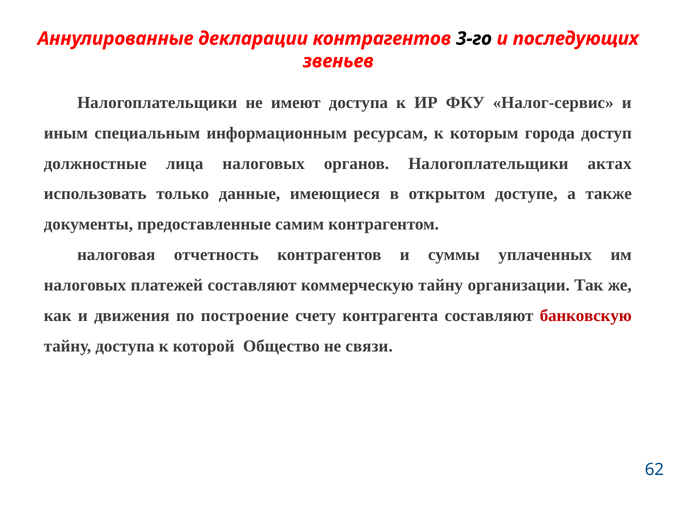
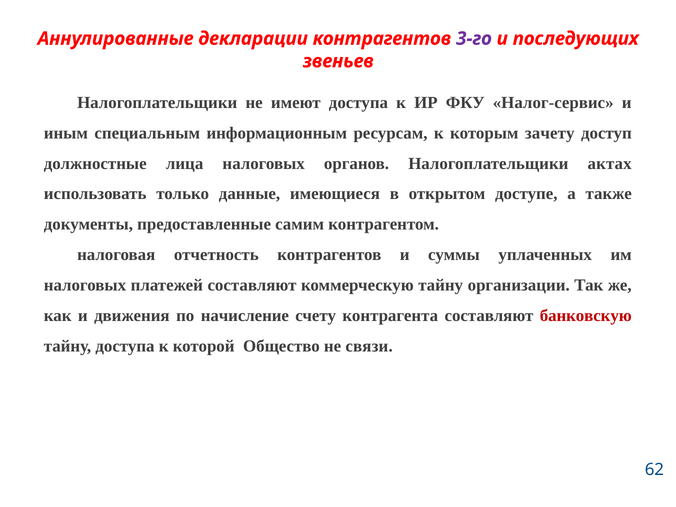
3-го colour: black -> purple
города: города -> зачету
построение: построение -> начисление
